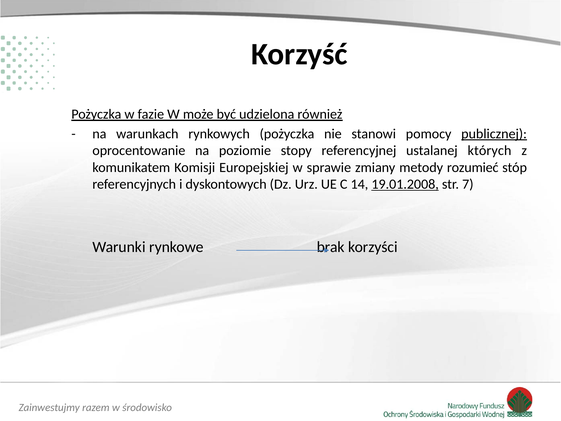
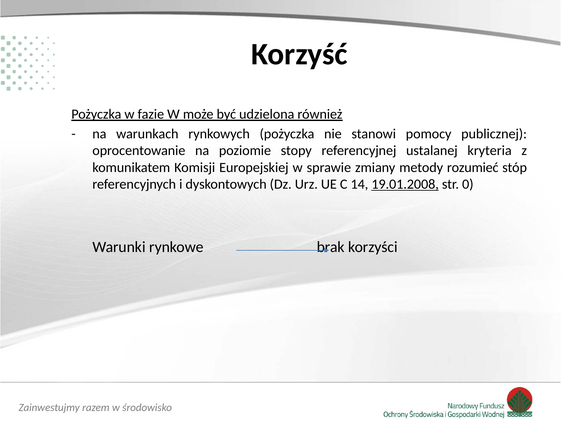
publicznej underline: present -> none
których: których -> kryteria
7: 7 -> 0
